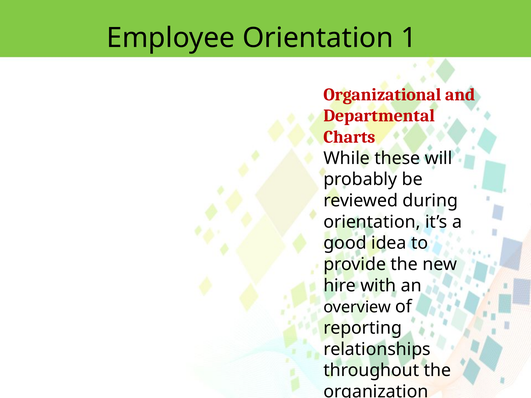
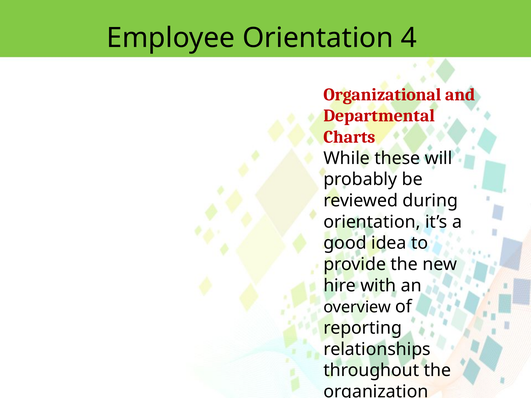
1: 1 -> 4
